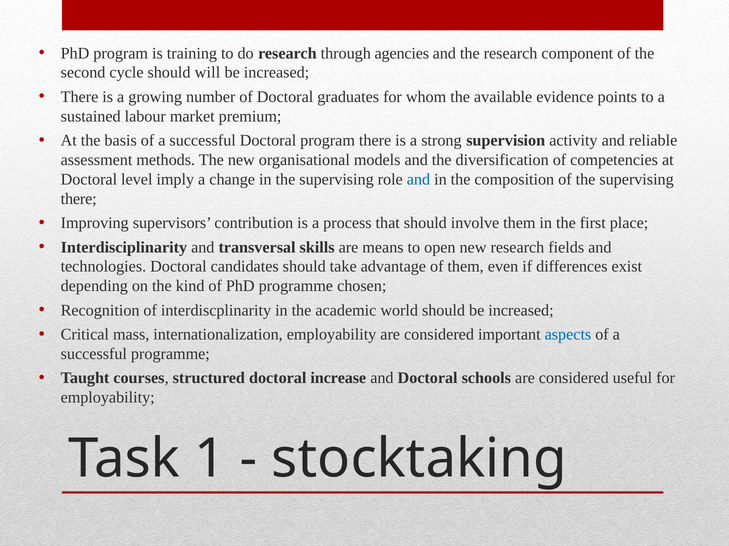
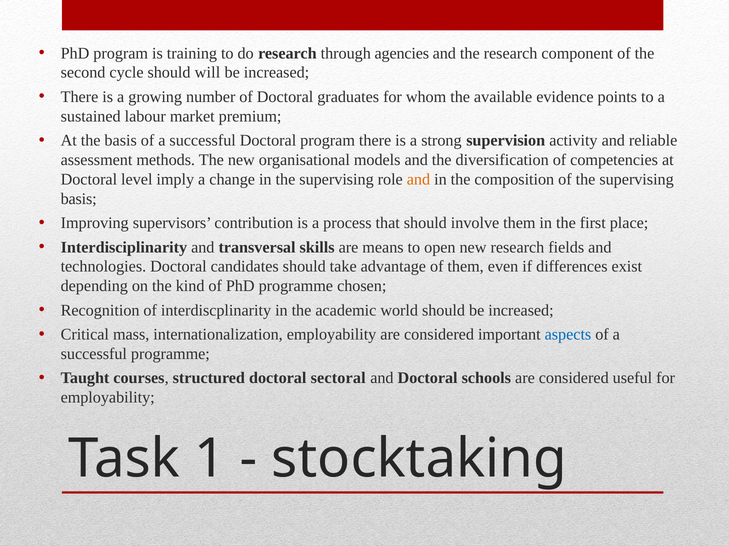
and at (418, 180) colour: blue -> orange
there at (79, 199): there -> basis
increase: increase -> sectoral
